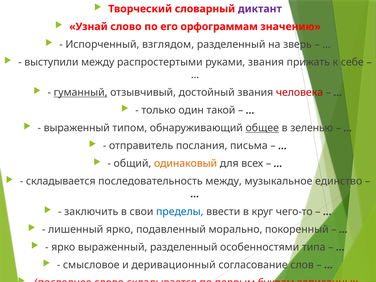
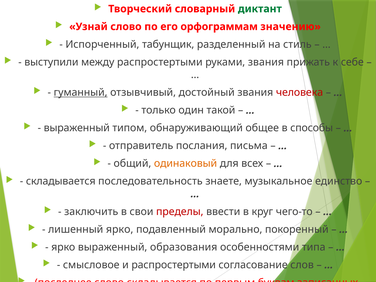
диктант colour: purple -> green
взглядом: взглядом -> табунщик
зверь: зверь -> стиль
общее underline: present -> none
зеленью: зеленью -> способы
последовательность между: между -> знаете
пределы colour: blue -> red
выраженный разделенный: разделенный -> образования
и деривационный: деривационный -> распростертыми
